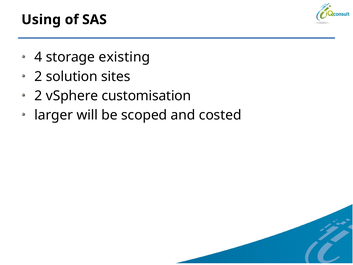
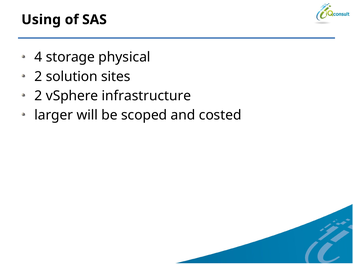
existing: existing -> physical
customisation: customisation -> infrastructure
